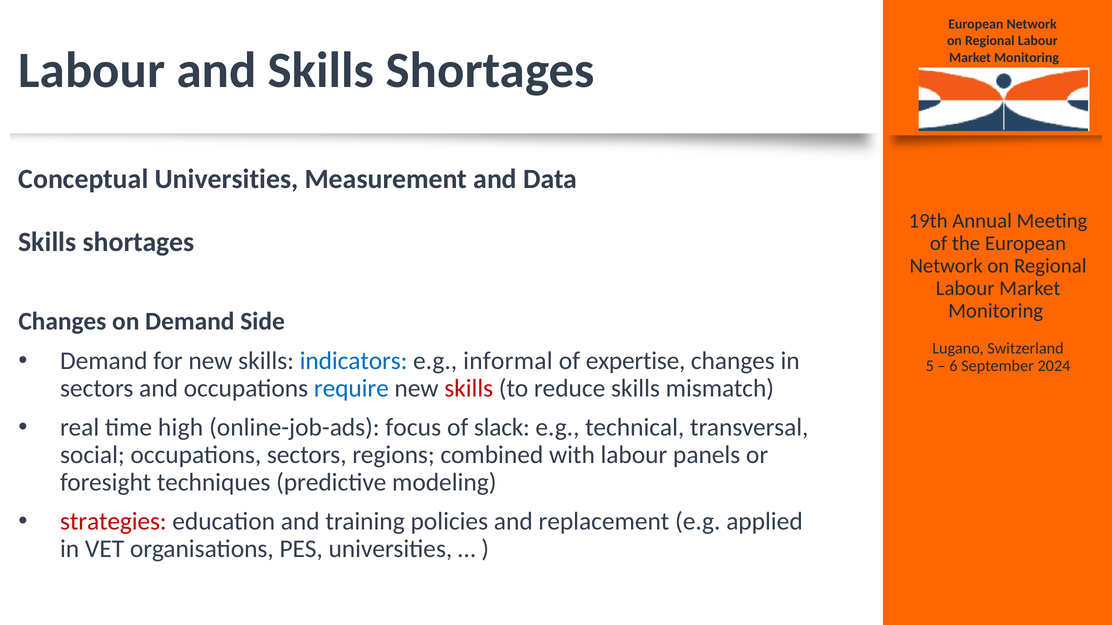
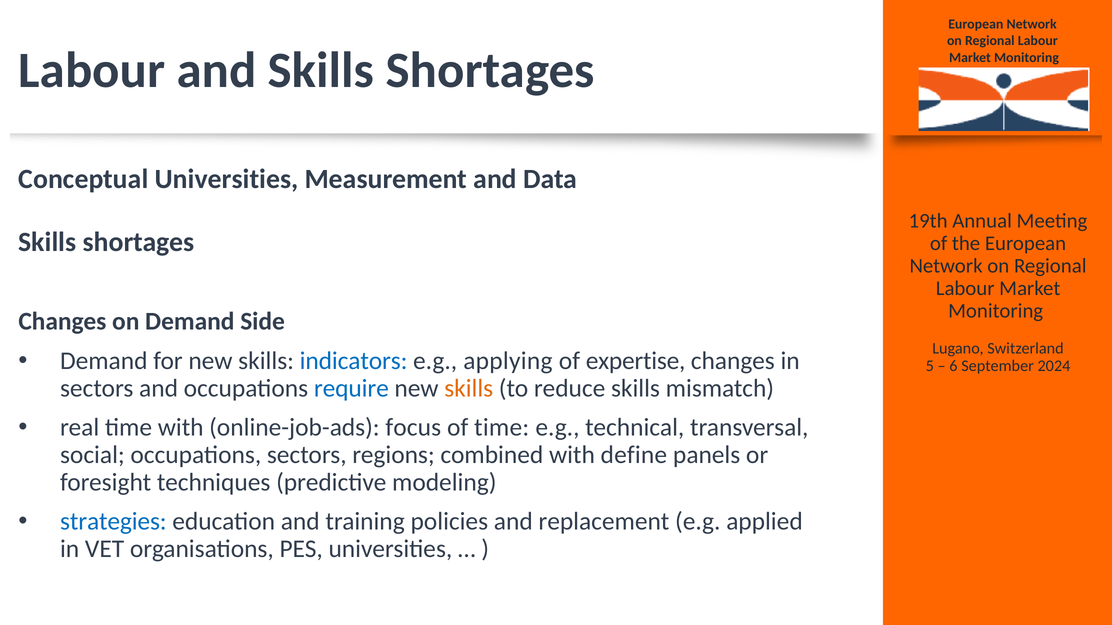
informal: informal -> applying
skills at (469, 388) colour: red -> orange
time high: high -> with
of slack: slack -> time
with labour: labour -> define
strategies colour: red -> blue
